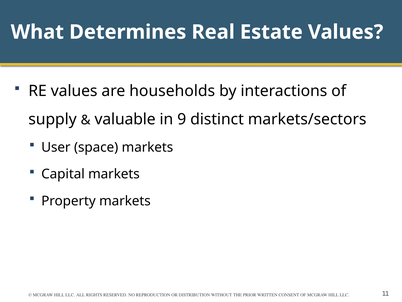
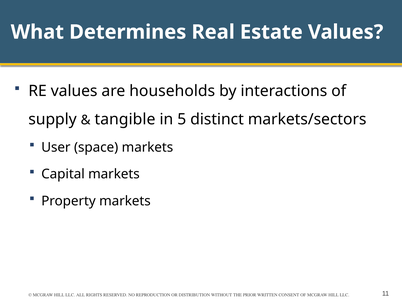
valuable: valuable -> tangible
9: 9 -> 5
